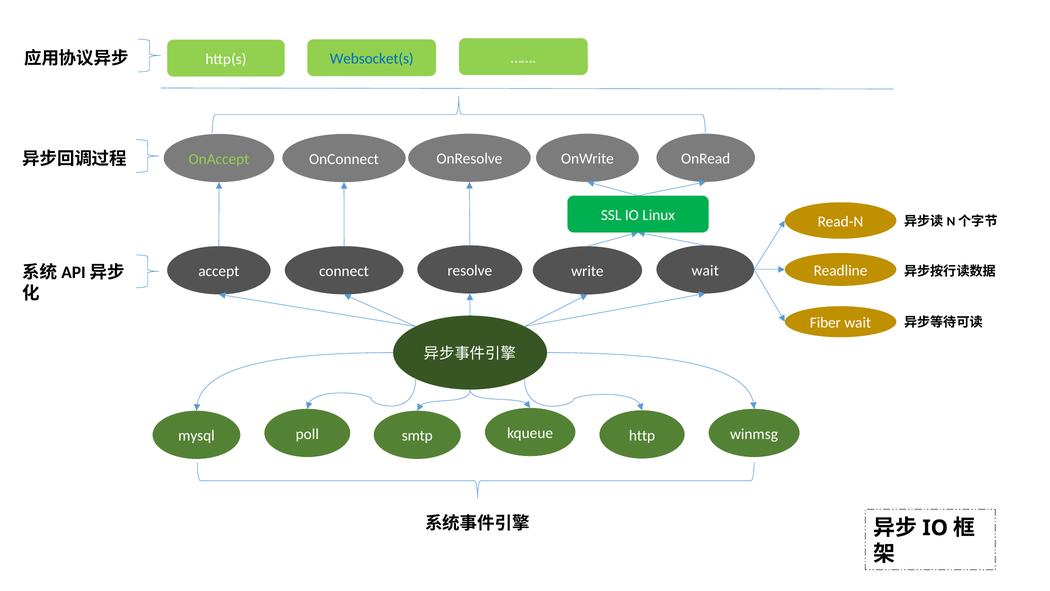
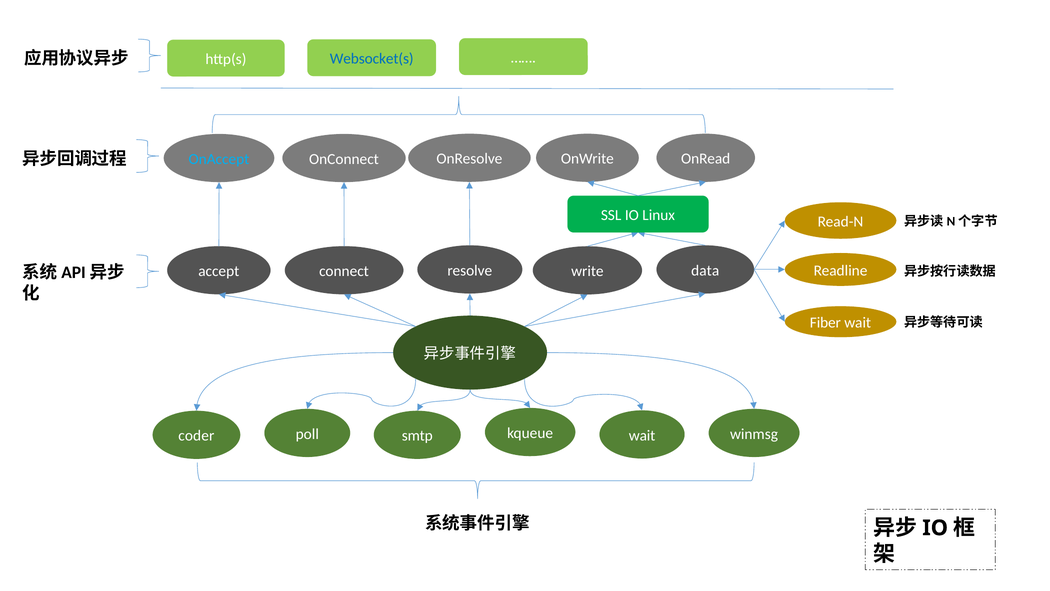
OnAccept colour: light green -> light blue
write wait: wait -> data
mysql: mysql -> coder
kqueue http: http -> wait
